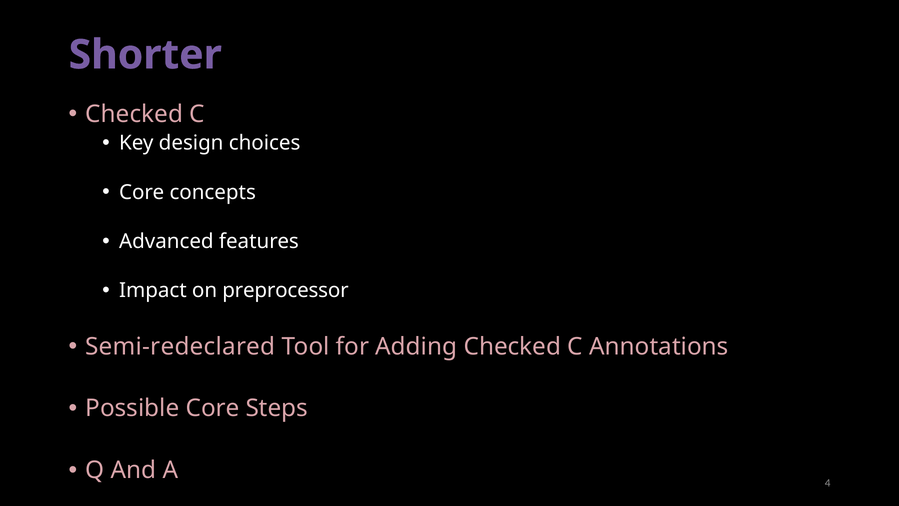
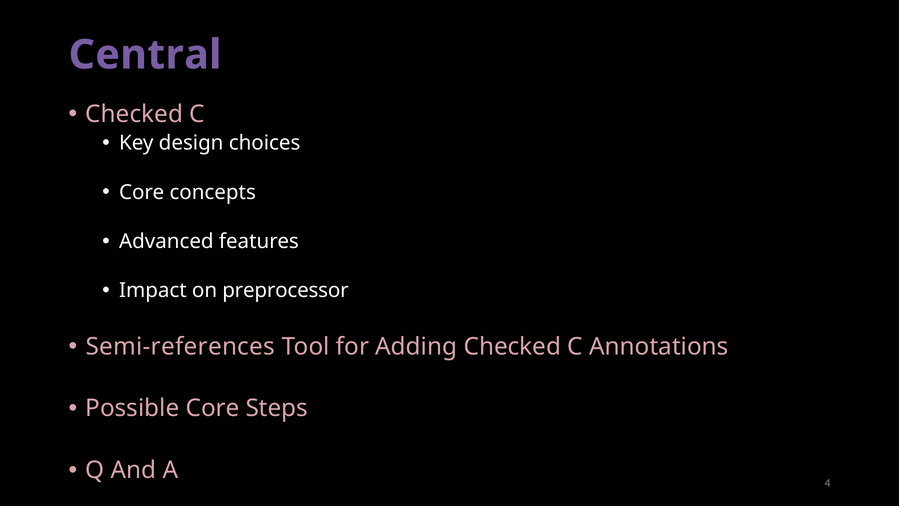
Shorter: Shorter -> Central
Semi-redeclared: Semi-redeclared -> Semi-references
